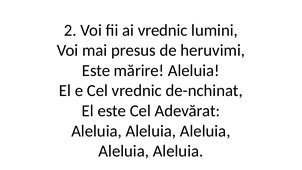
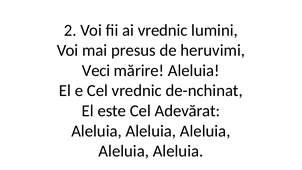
Este at (96, 70): Este -> Veci
